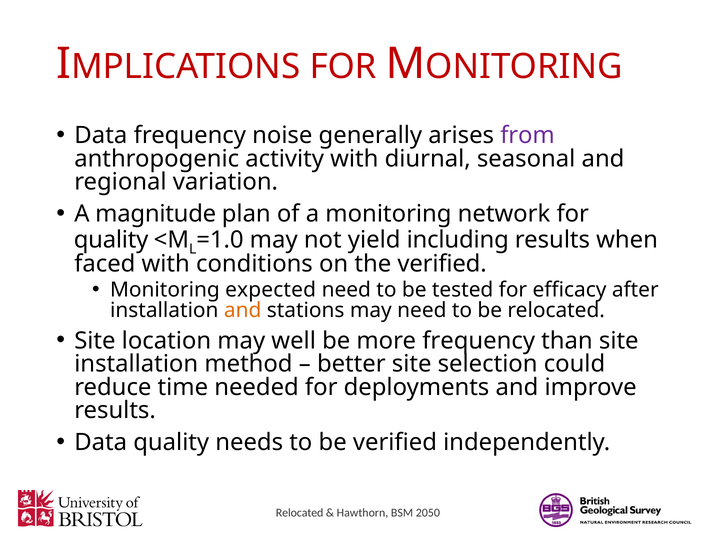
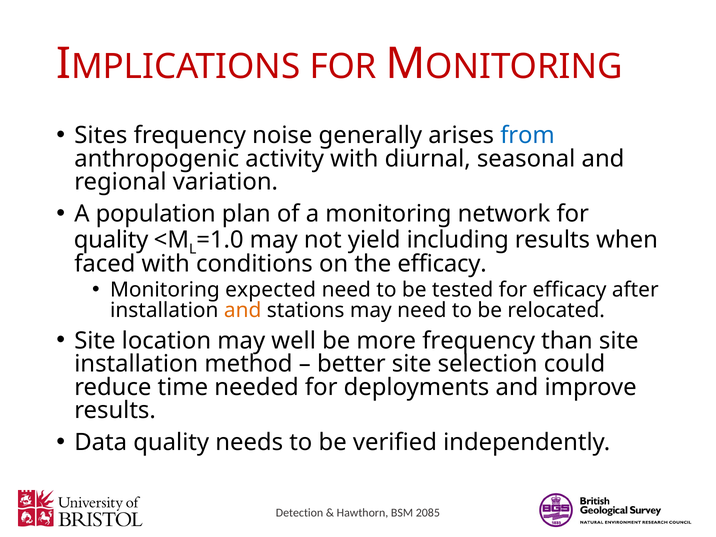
Data at (101, 135): Data -> Sites
from colour: purple -> blue
magnitude: magnitude -> population
the verified: verified -> efficacy
Relocated at (300, 513): Relocated -> Detection
2050: 2050 -> 2085
